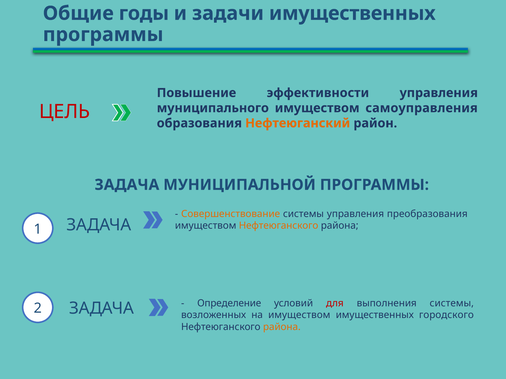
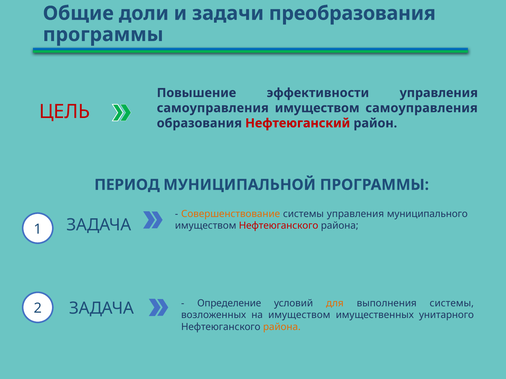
годы: годы -> доли
задачи имущественных: имущественных -> преобразования
муниципального at (213, 108): муниципального -> самоуправления
Нефтеюганский colour: orange -> red
ЗАДАЧА at (127, 185): ЗАДАЧА -> ПЕРИОД
преобразования: преобразования -> муниципального
Нефтеюганского at (279, 226) colour: orange -> red
для colour: red -> orange
городского: городского -> унитарного
